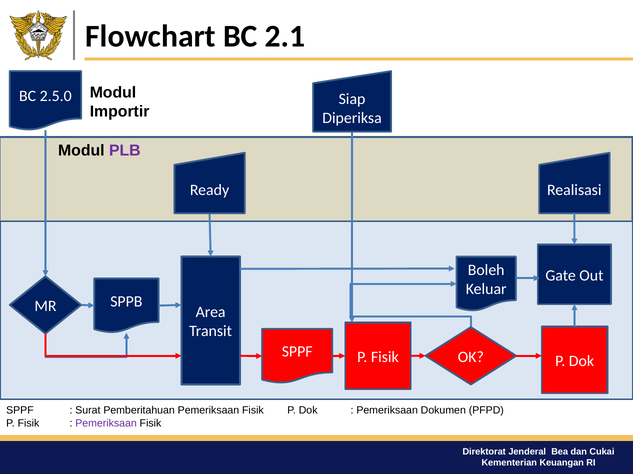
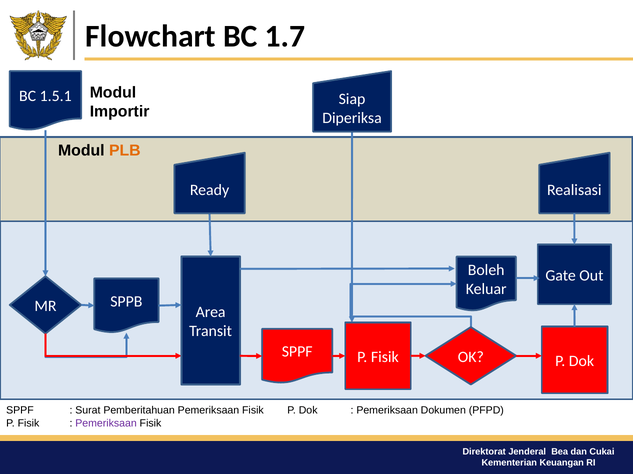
2.1: 2.1 -> 1.7
2.5.0: 2.5.0 -> 1.5.1
PLB colour: purple -> orange
